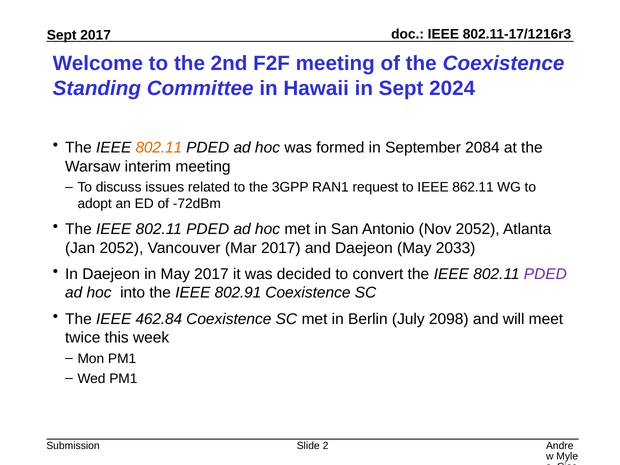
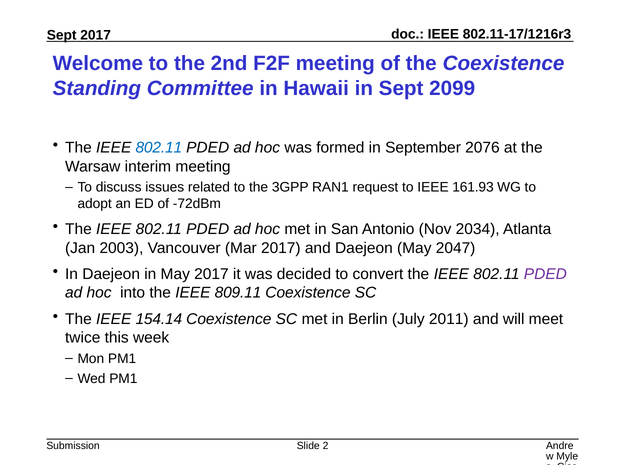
2024: 2024 -> 2099
802.11 at (159, 148) colour: orange -> blue
2084: 2084 -> 2076
862.11: 862.11 -> 161.93
Nov 2052: 2052 -> 2034
Jan 2052: 2052 -> 2003
2033: 2033 -> 2047
802.91: 802.91 -> 809.11
462.84: 462.84 -> 154.14
2098: 2098 -> 2011
